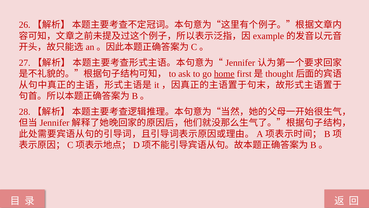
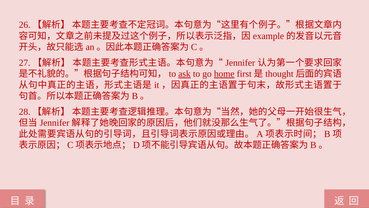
ask underline: none -> present
